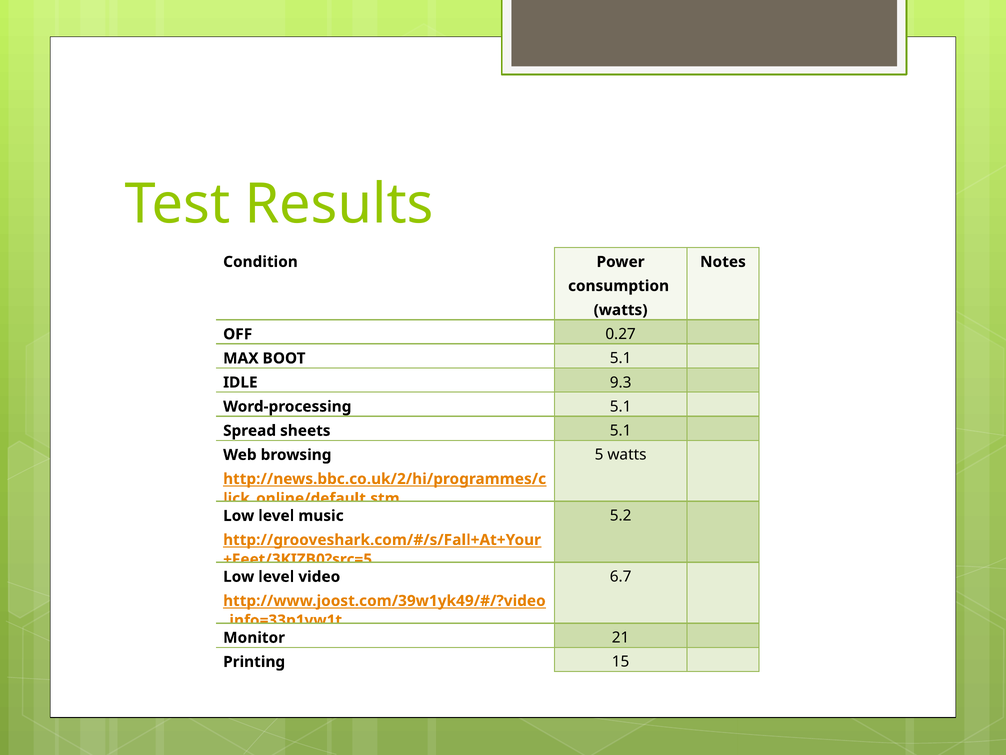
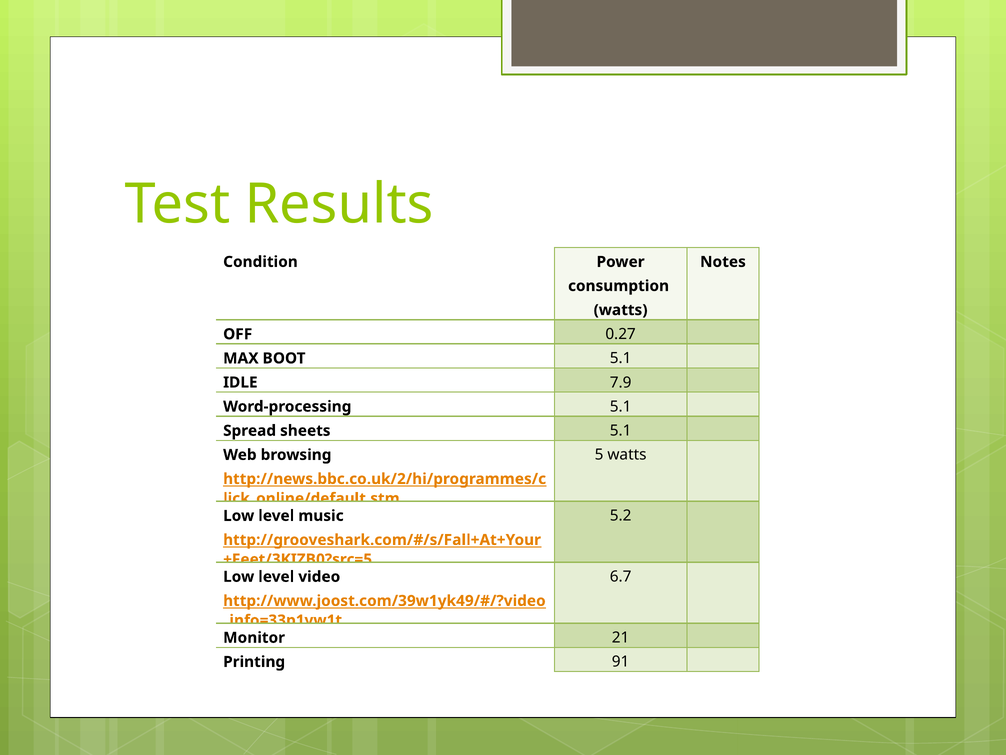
9.3: 9.3 -> 7.9
15: 15 -> 91
